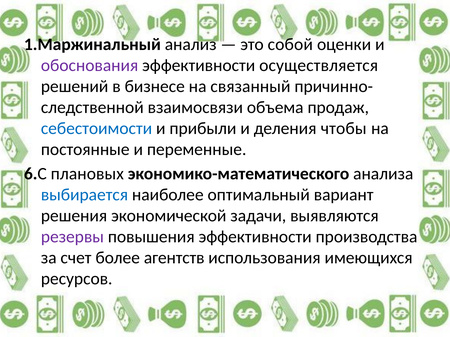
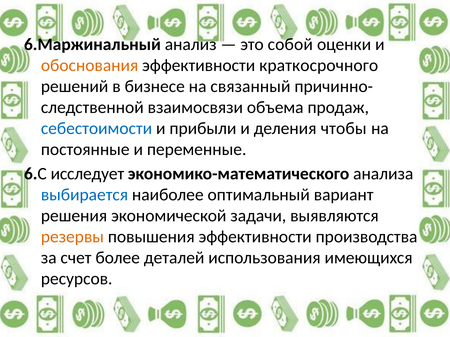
1.Маржинальный: 1.Маржинальный -> 6.Маржинальный
обоснования colour: purple -> orange
осуществляется: осуществляется -> краткосрочного
плановых: плановых -> исследует
резервы colour: purple -> orange
агентств: агентств -> деталей
